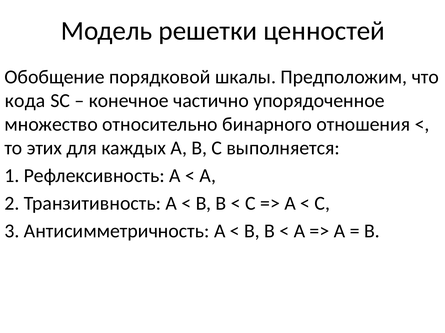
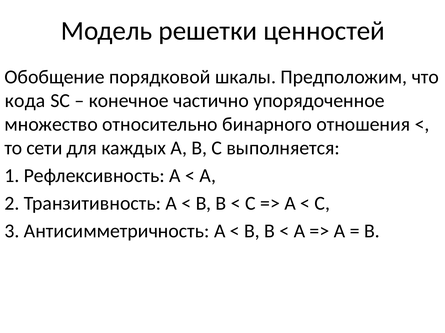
этих: этих -> сети
